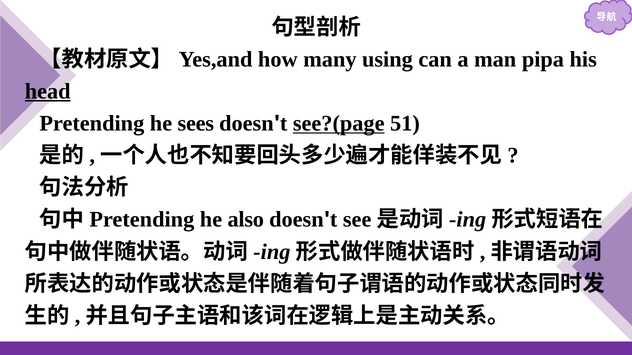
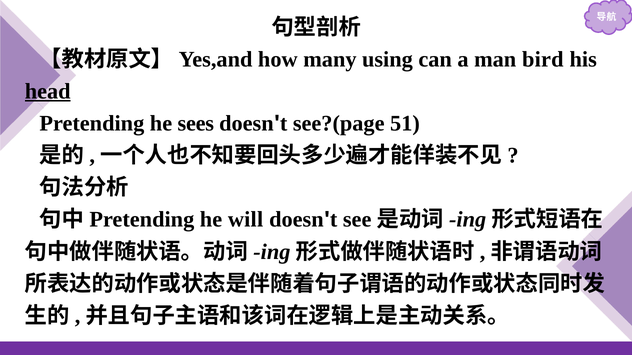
pipa: pipa -> bird
see?(page underline: present -> none
also: also -> will
